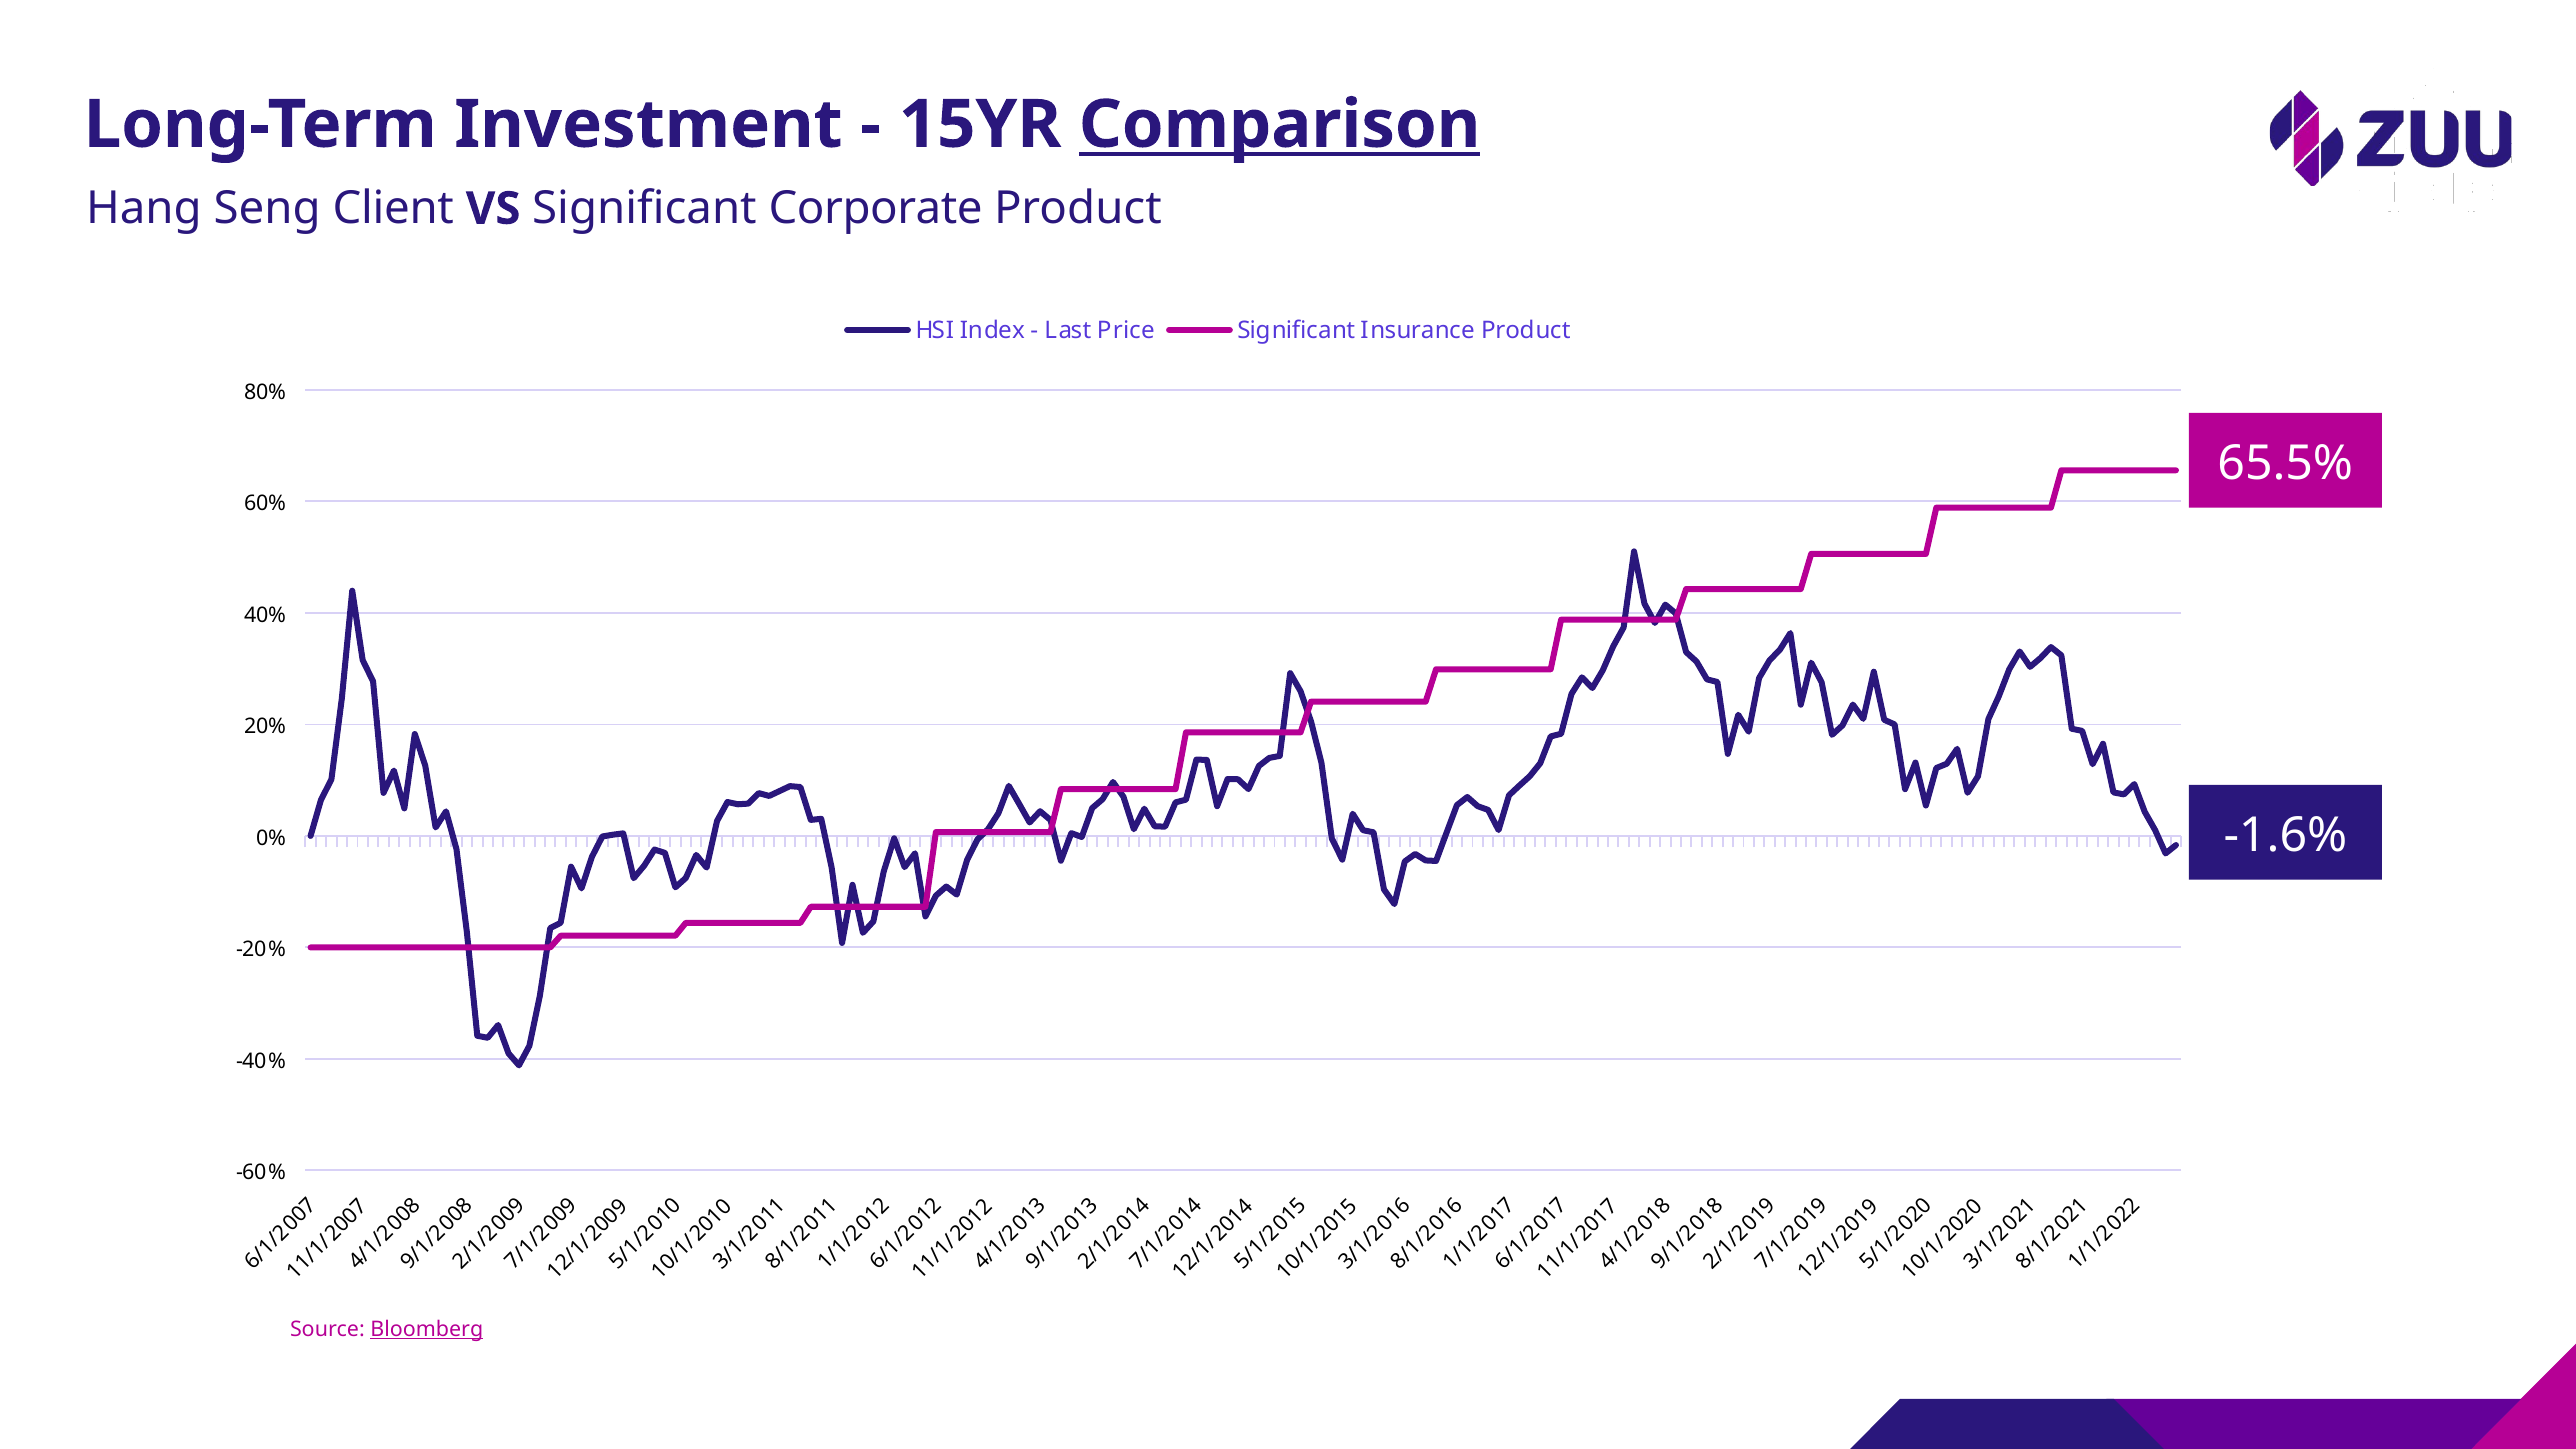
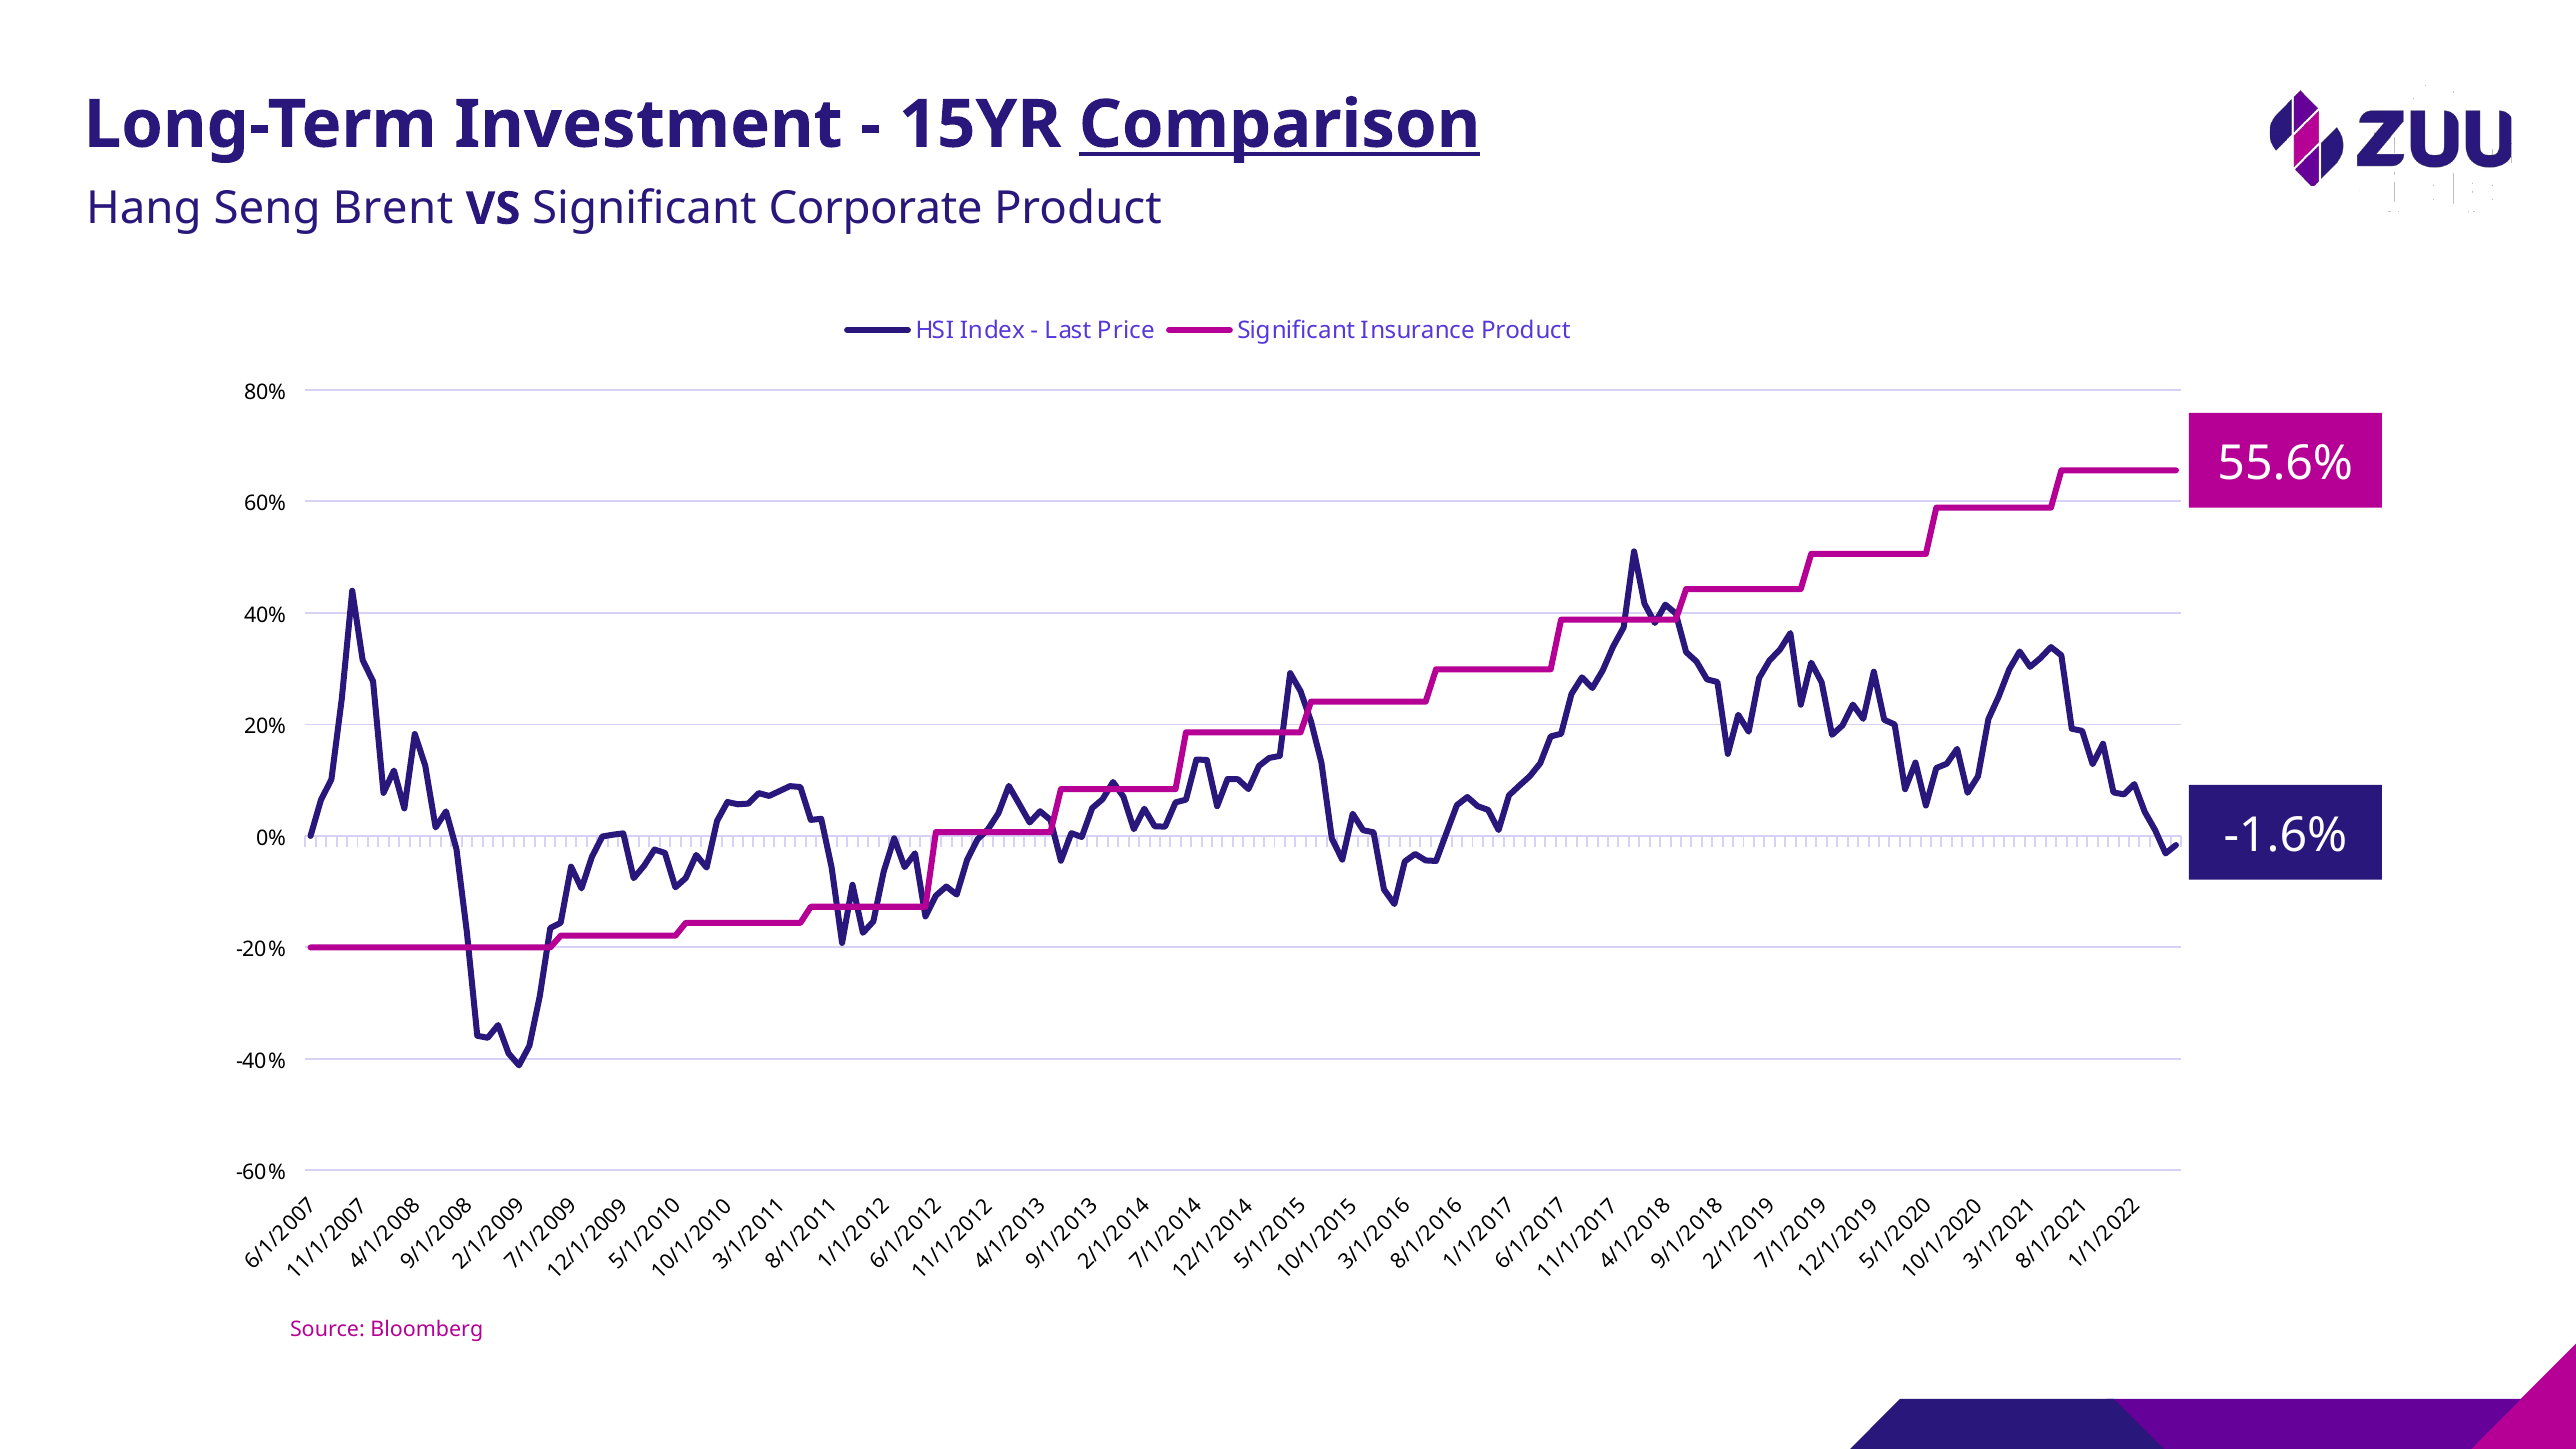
Client: Client -> Brent
65.5%: 65.5% -> 55.6%
Bloomberg underline: present -> none
